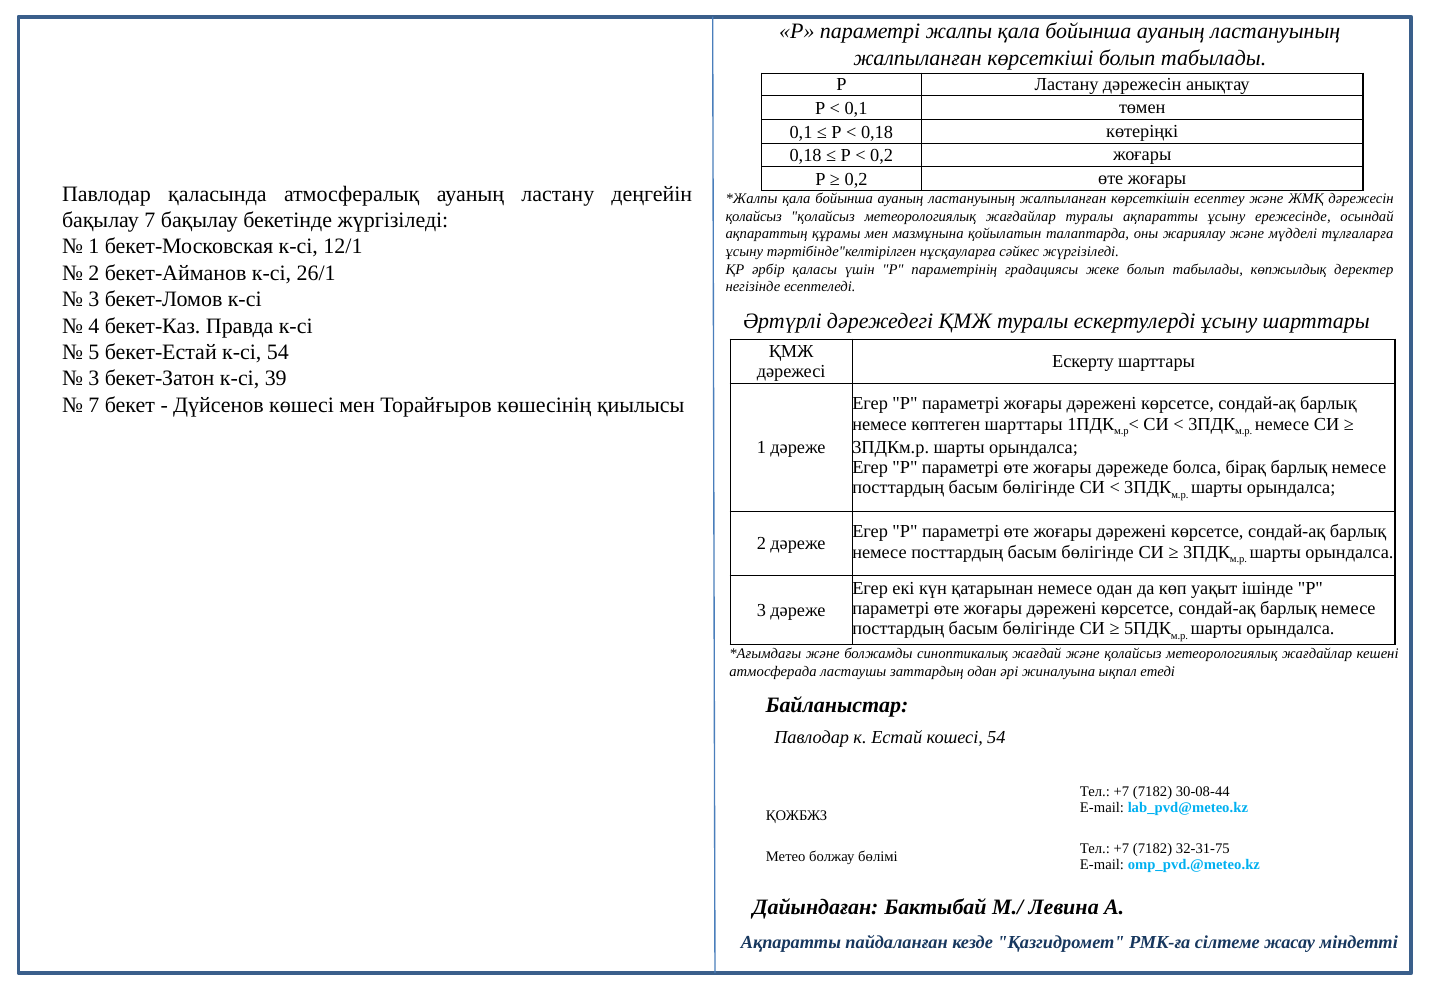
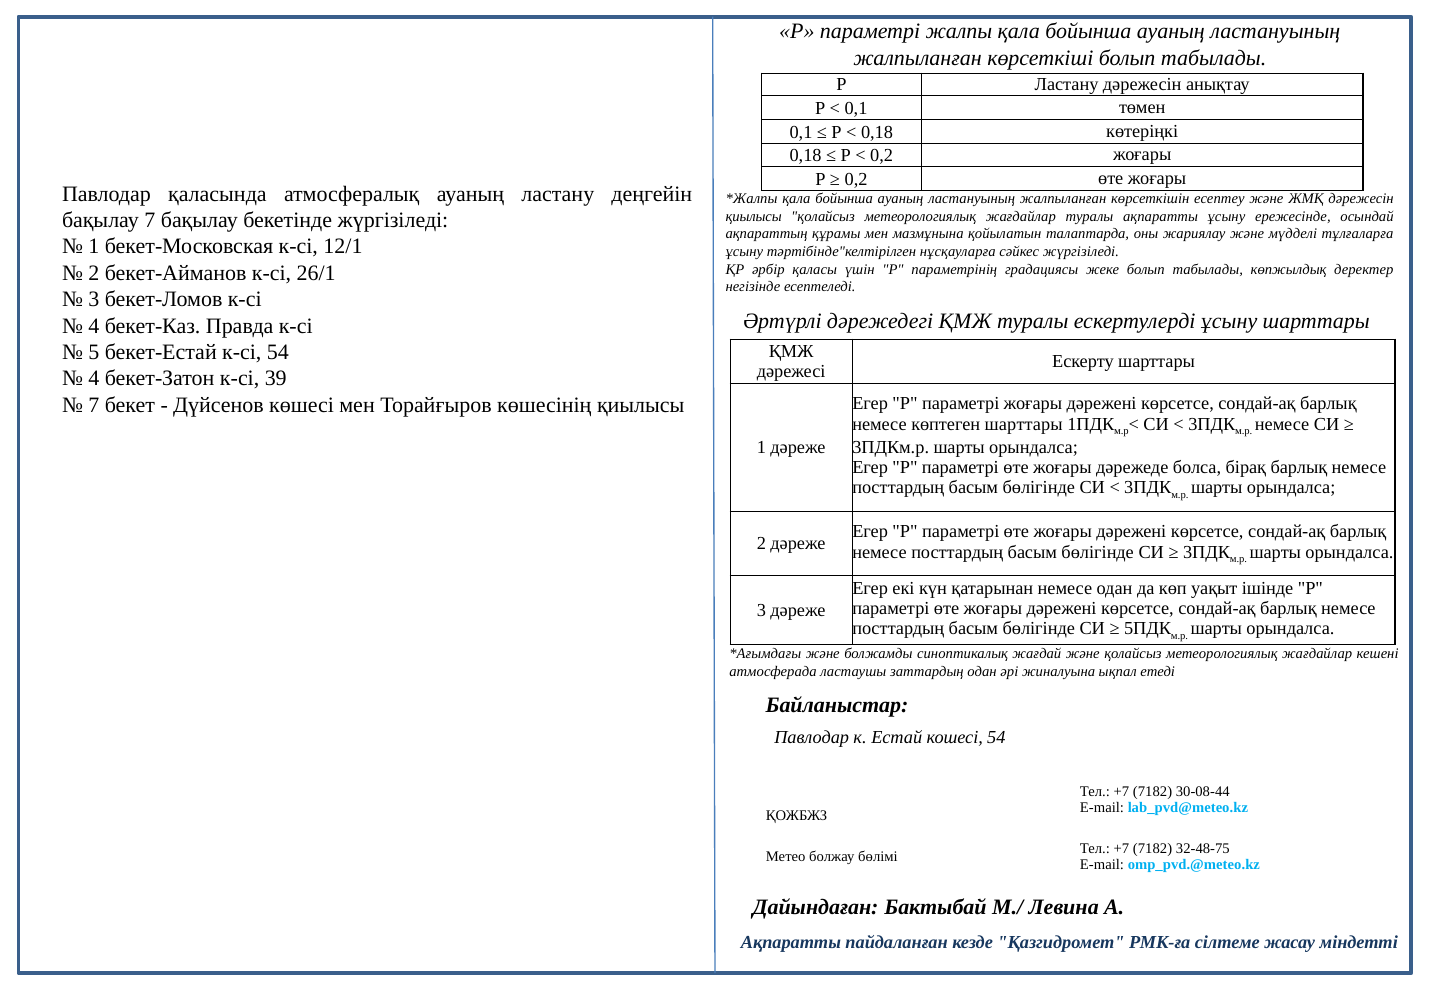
қолайсыз at (754, 217): қолайсыз -> қиылысы
3 at (94, 379): 3 -> 4
32-31-75: 32-31-75 -> 32-48-75
